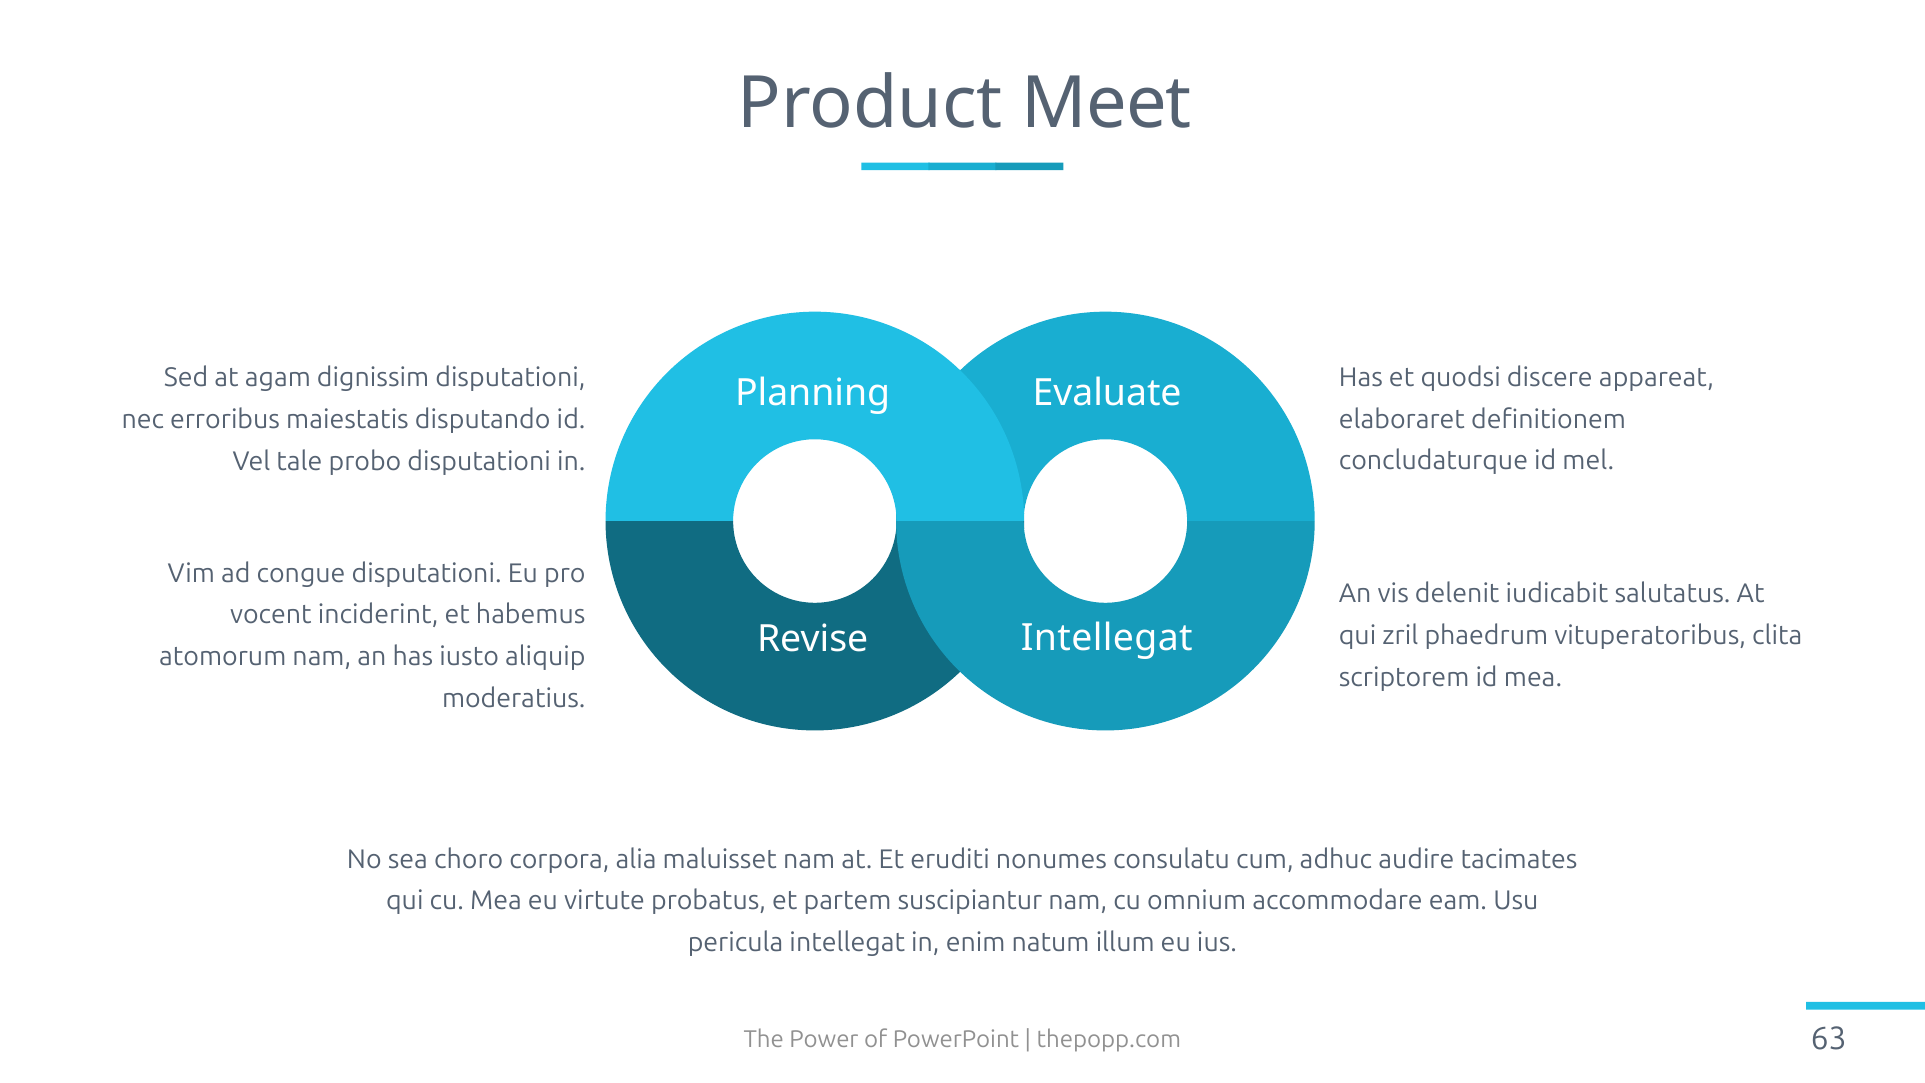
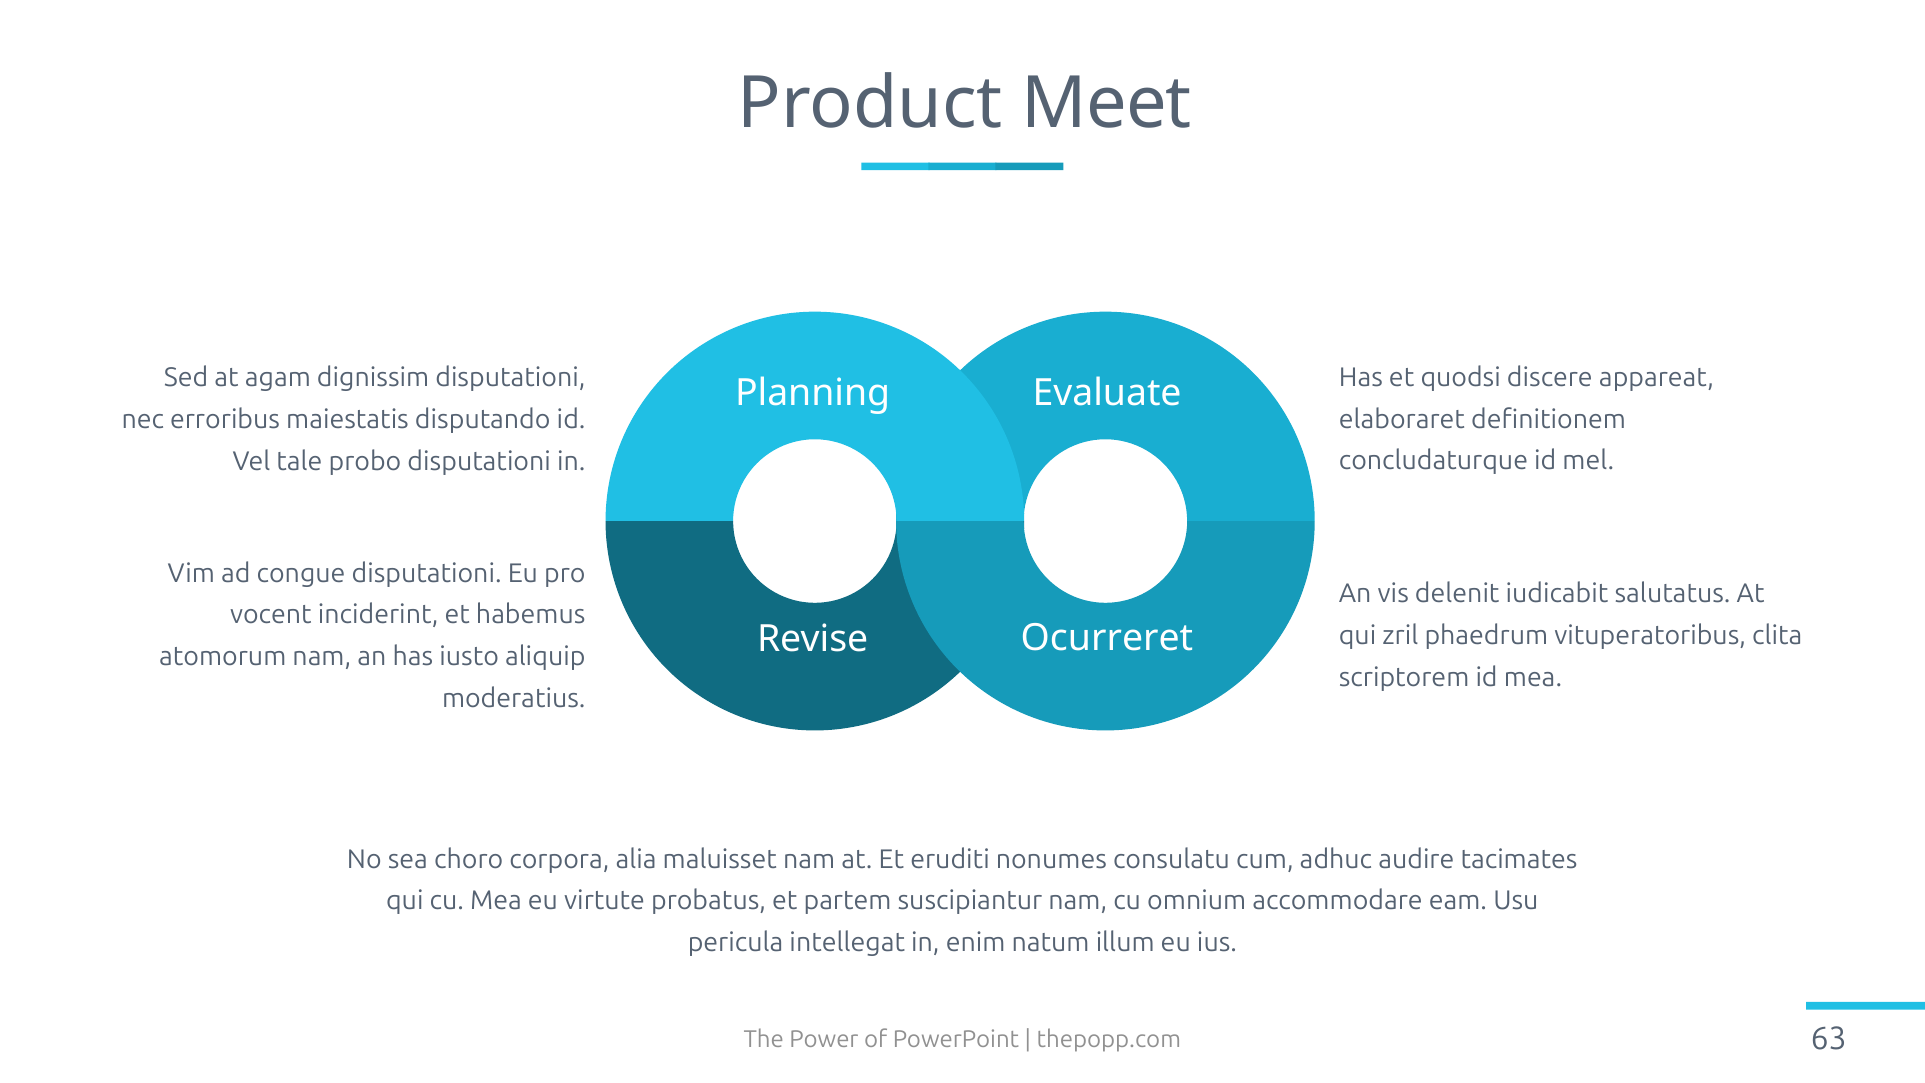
Intellegat at (1107, 638): Intellegat -> Ocurreret
